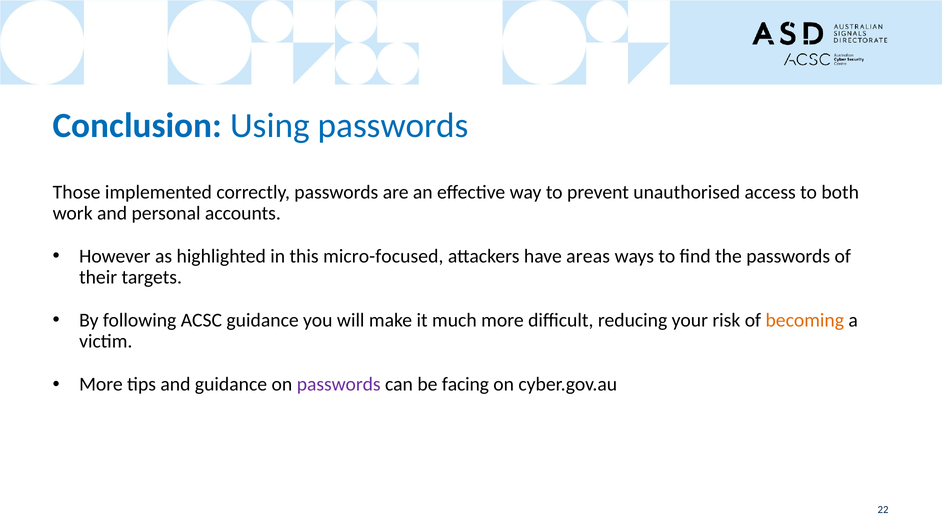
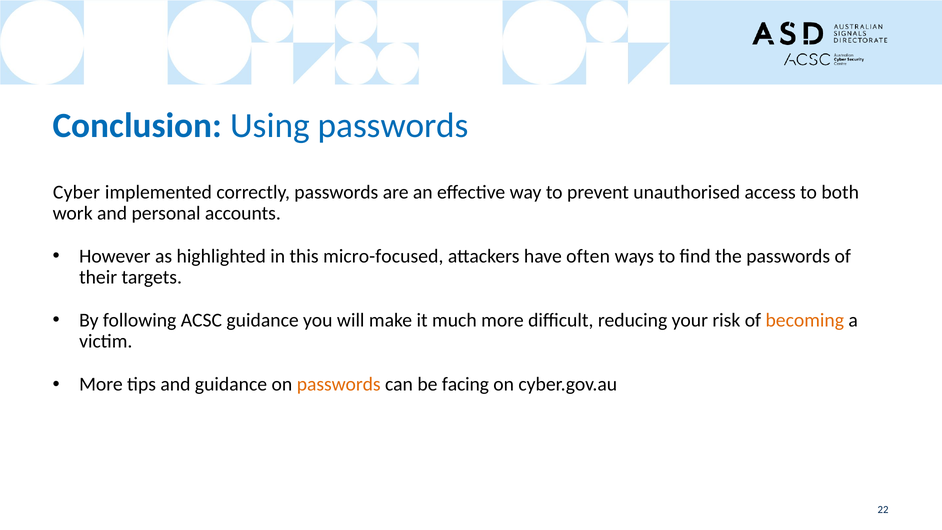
Those: Those -> Cyber
areas: areas -> often
passwords at (339, 384) colour: purple -> orange
